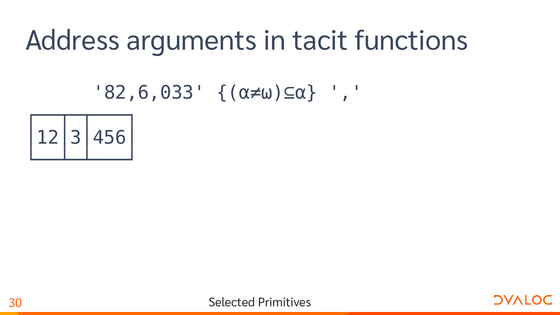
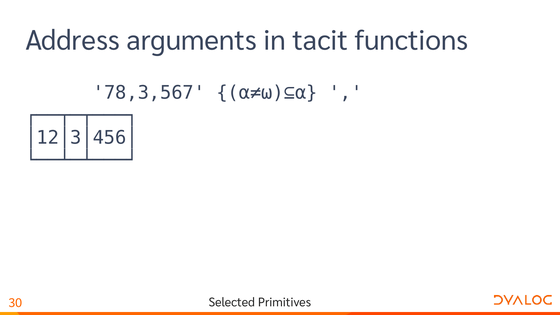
82,6,033: 82,6,033 -> 78,3,567
